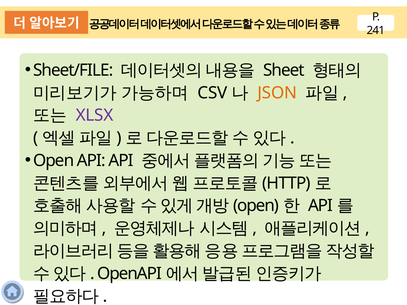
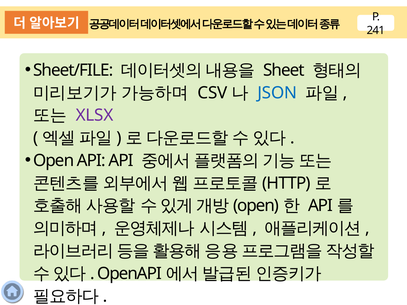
JSON colour: orange -> blue
